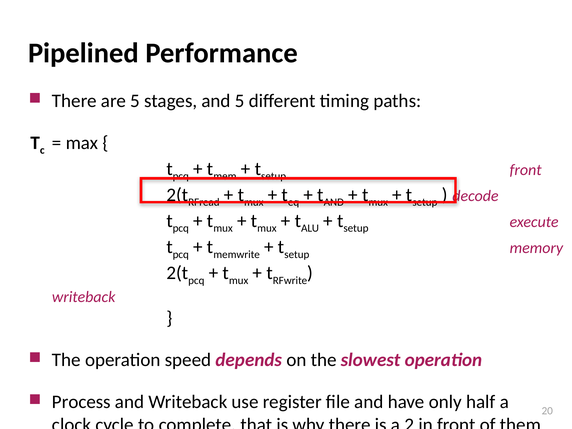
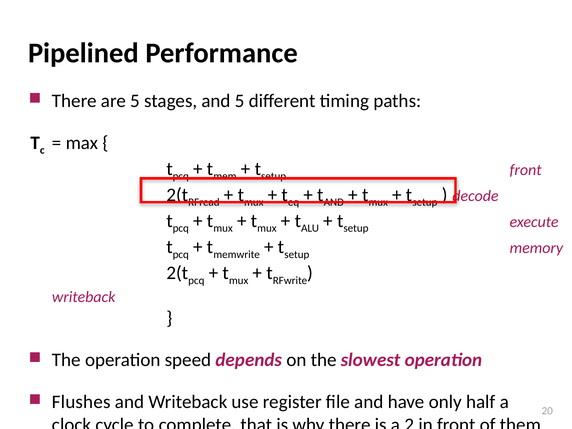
Process: Process -> Flushes
